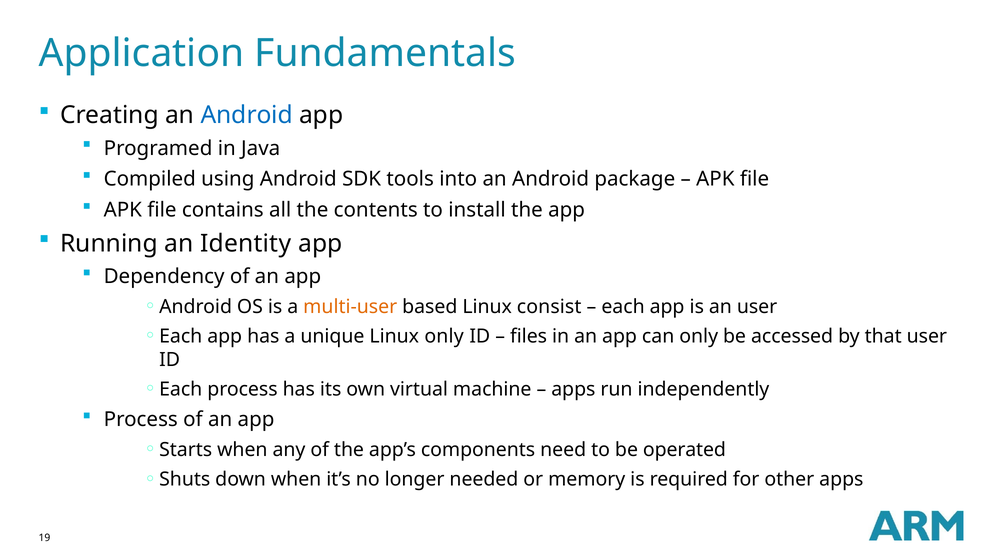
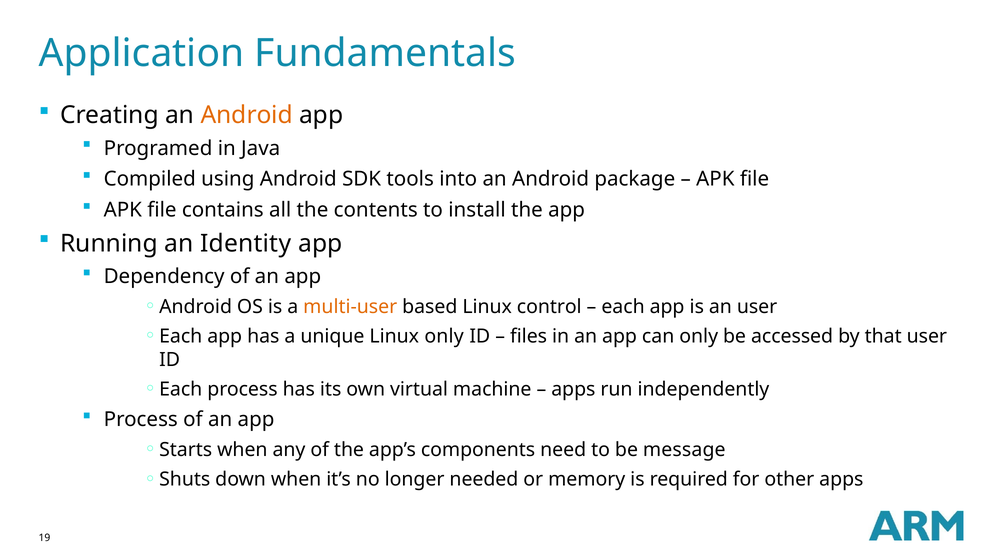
Android at (247, 115) colour: blue -> orange
consist: consist -> control
operated: operated -> message
